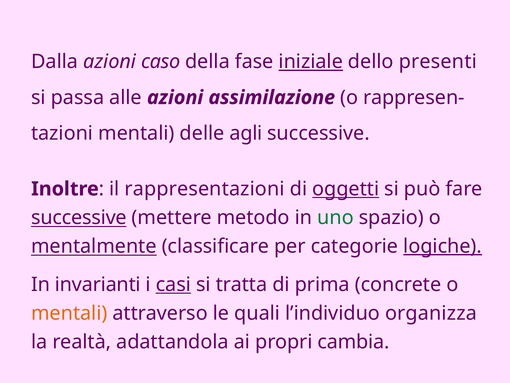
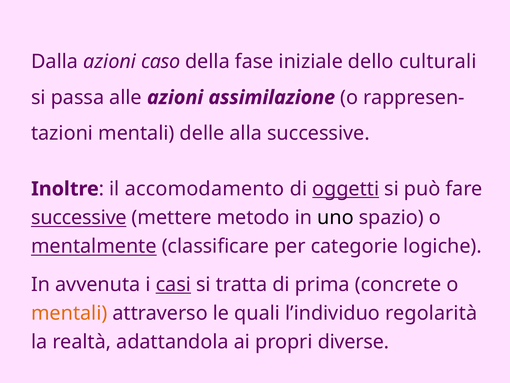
iniziale underline: present -> none
presenti: presenti -> culturali
agli: agli -> alla
rappresentazioni: rappresentazioni -> accomodamento
uno colour: green -> black
logiche underline: present -> none
invarianti: invarianti -> avvenuta
organizza: organizza -> regolarità
cambia: cambia -> diverse
